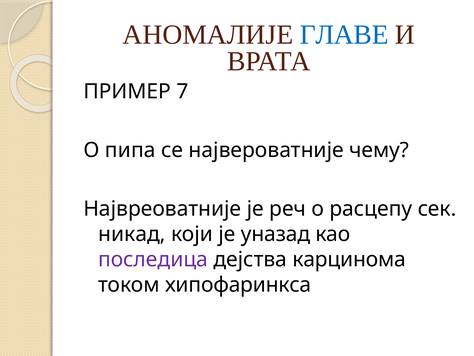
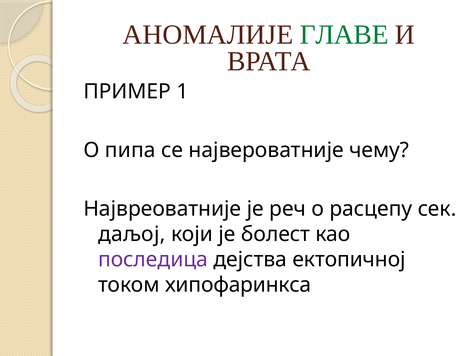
ГЛАВЕ colour: blue -> green
7: 7 -> 1
никад: никад -> даљој
уназад: уназад -> болест
карцинома: карцинома -> ектопичној
